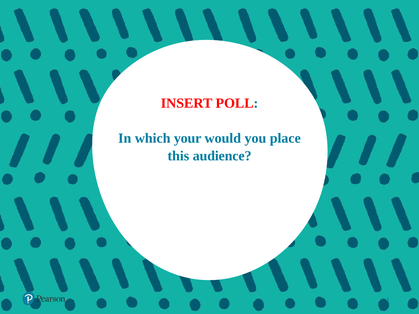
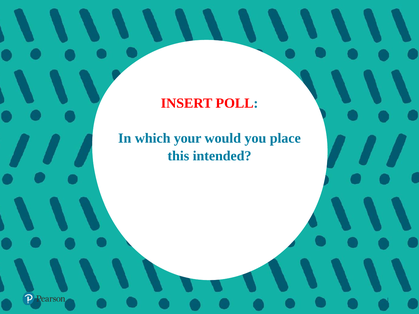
audience: audience -> intended
